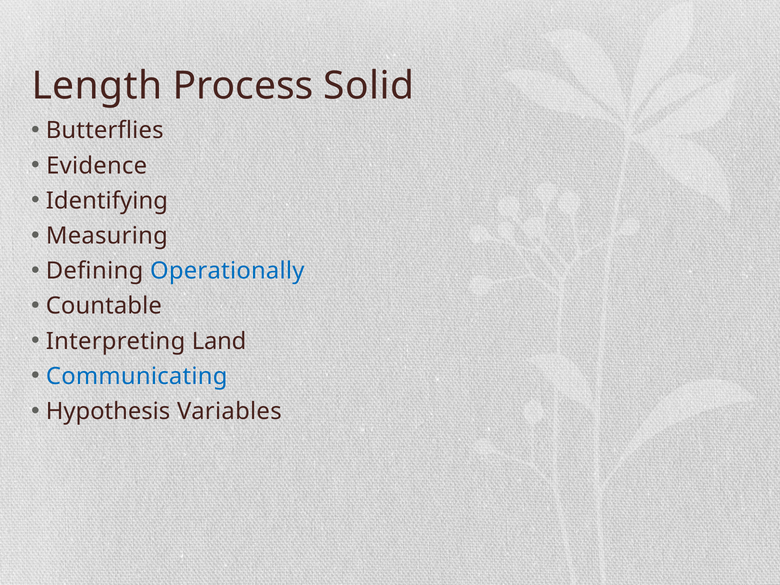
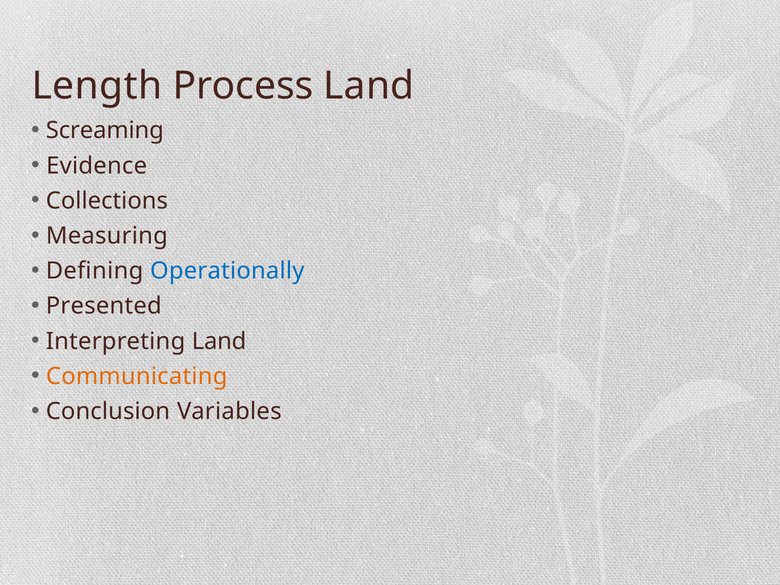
Process Solid: Solid -> Land
Butterflies: Butterflies -> Screaming
Identifying: Identifying -> Collections
Countable: Countable -> Presented
Communicating colour: blue -> orange
Hypothesis: Hypothesis -> Conclusion
